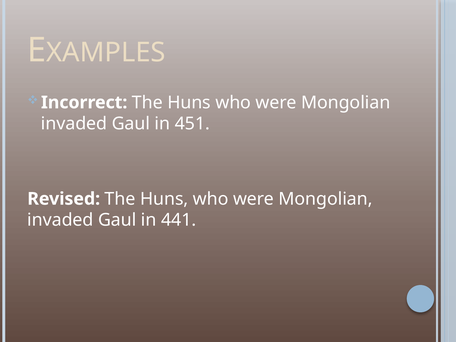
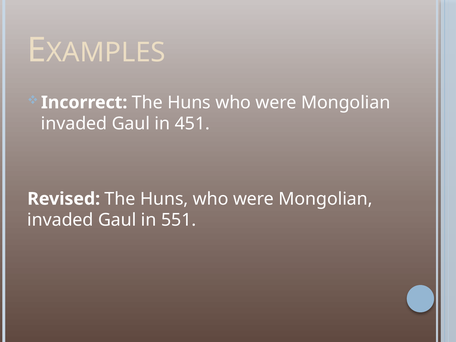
441: 441 -> 551
